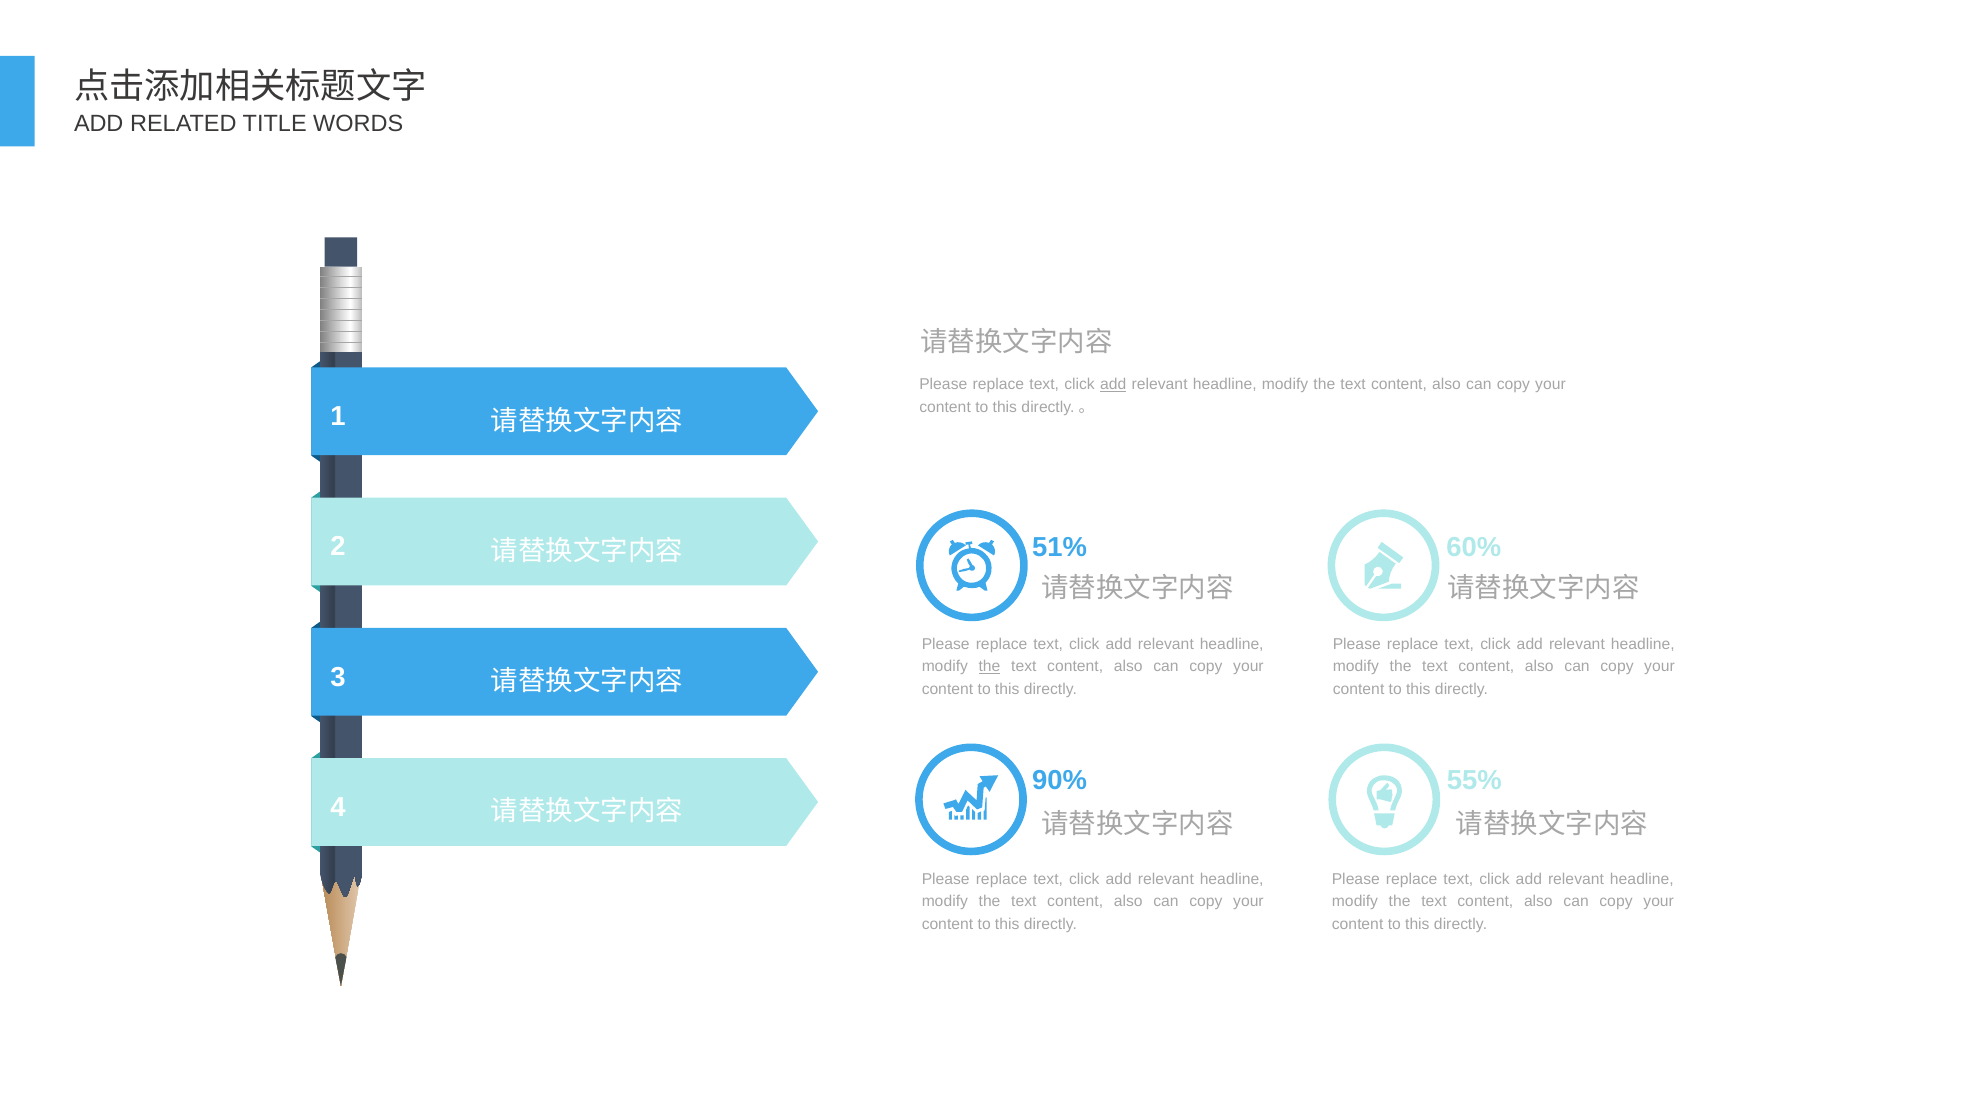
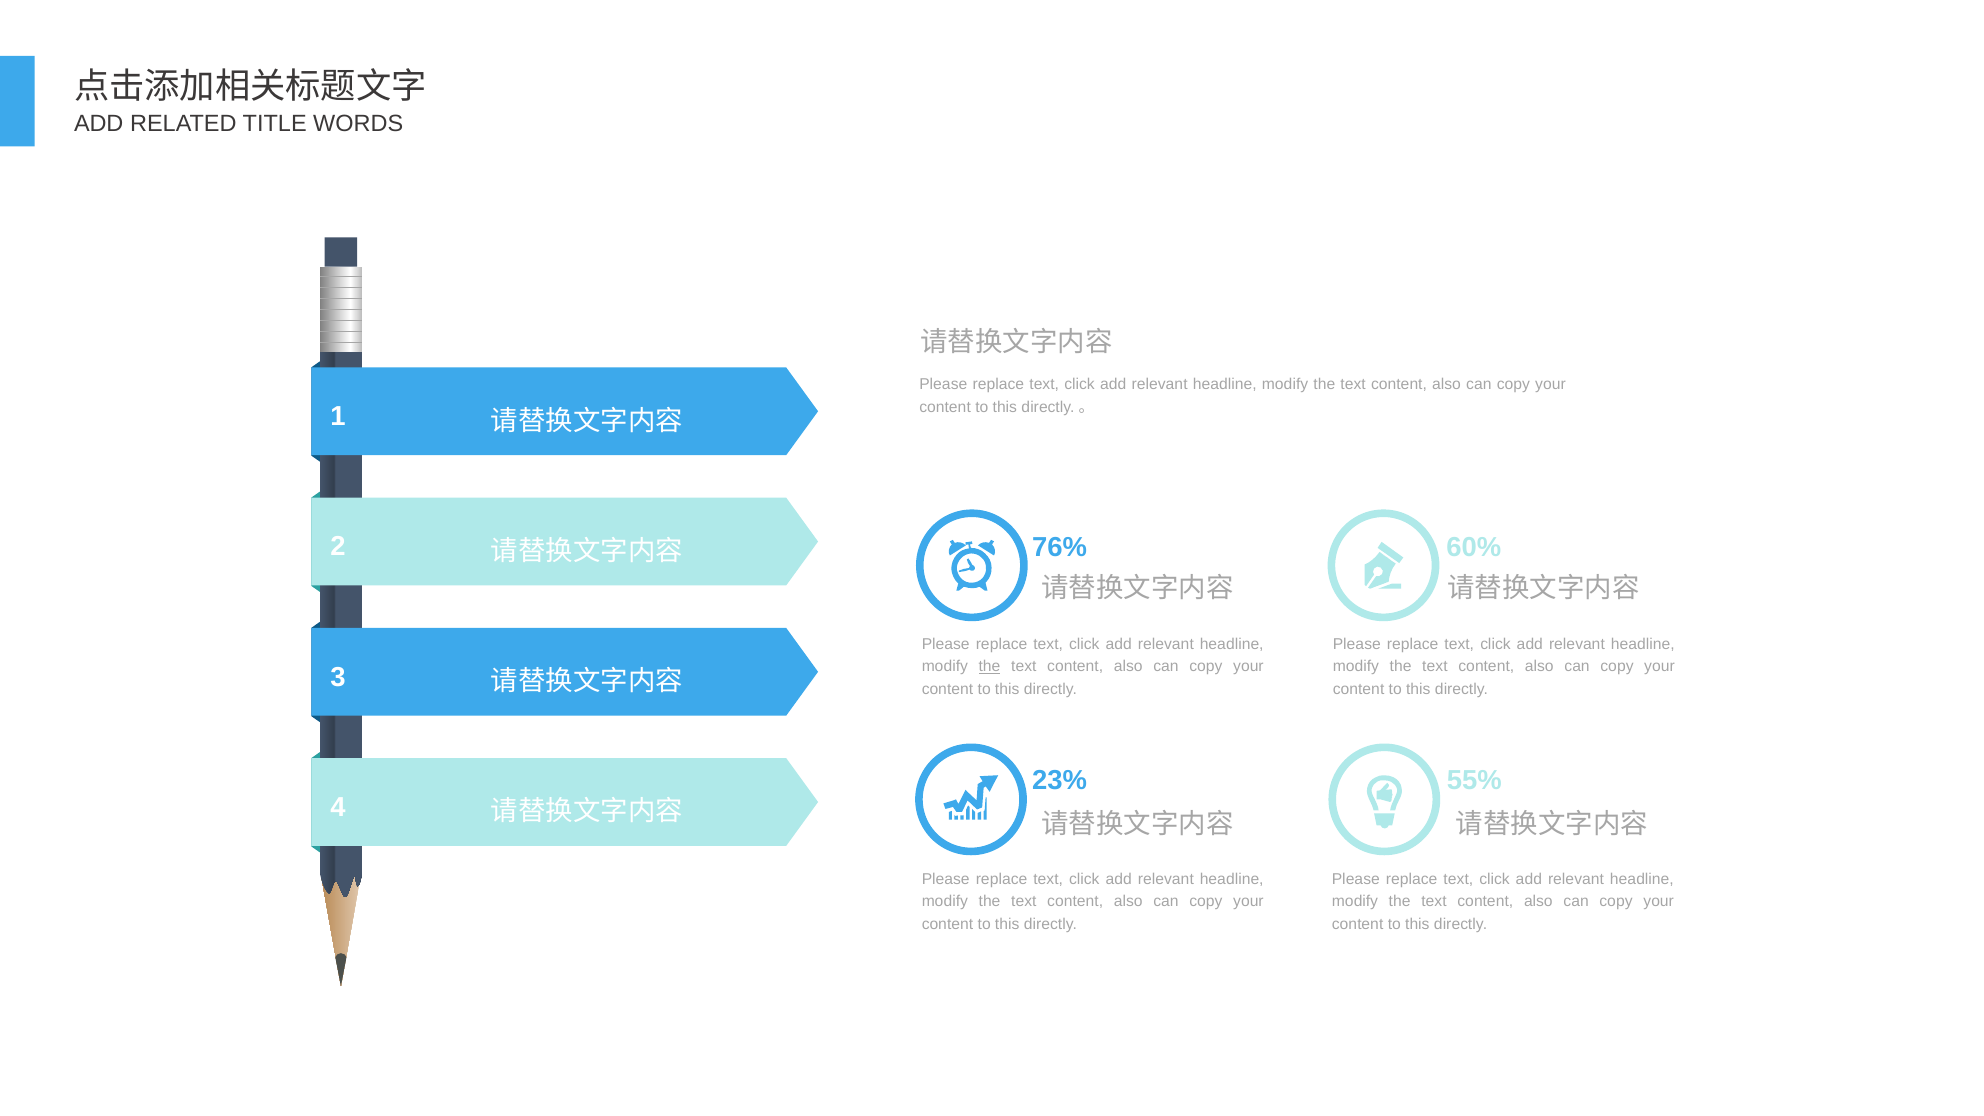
add at (1113, 384) underline: present -> none
51%: 51% -> 76%
90%: 90% -> 23%
